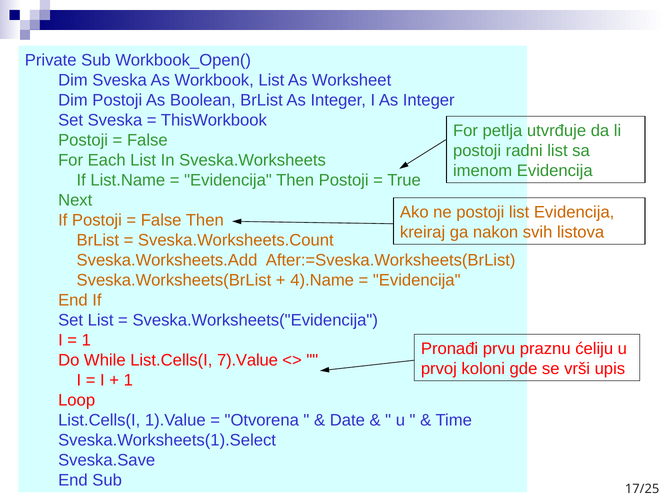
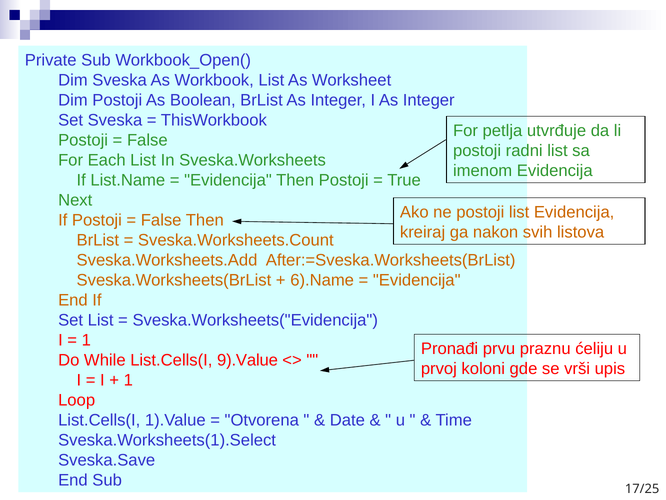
4).Name: 4).Name -> 6).Name
7).Value: 7).Value -> 9).Value
